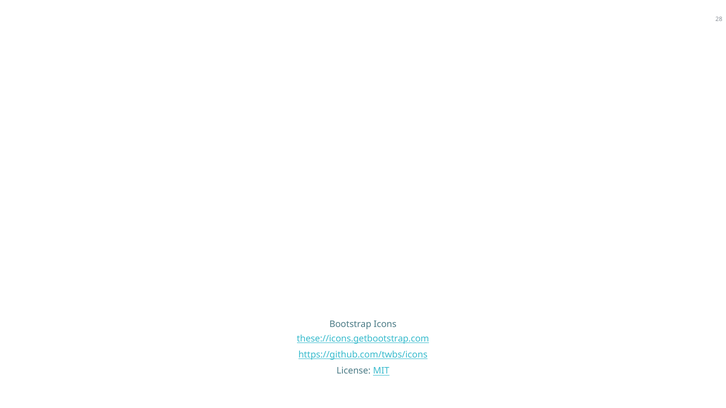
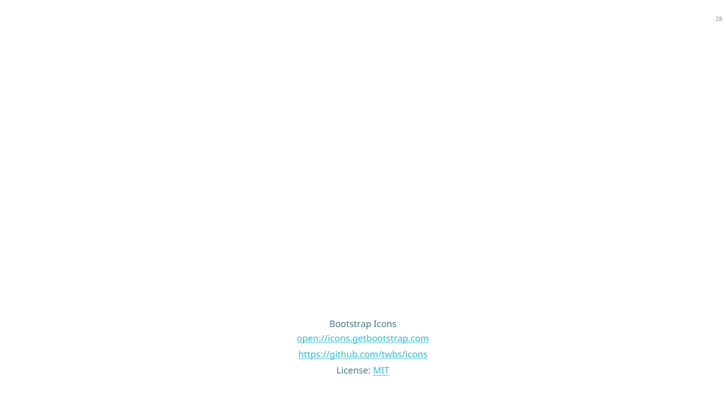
these://icons.getbootstrap.com: these://icons.getbootstrap.com -> open://icons.getbootstrap.com
